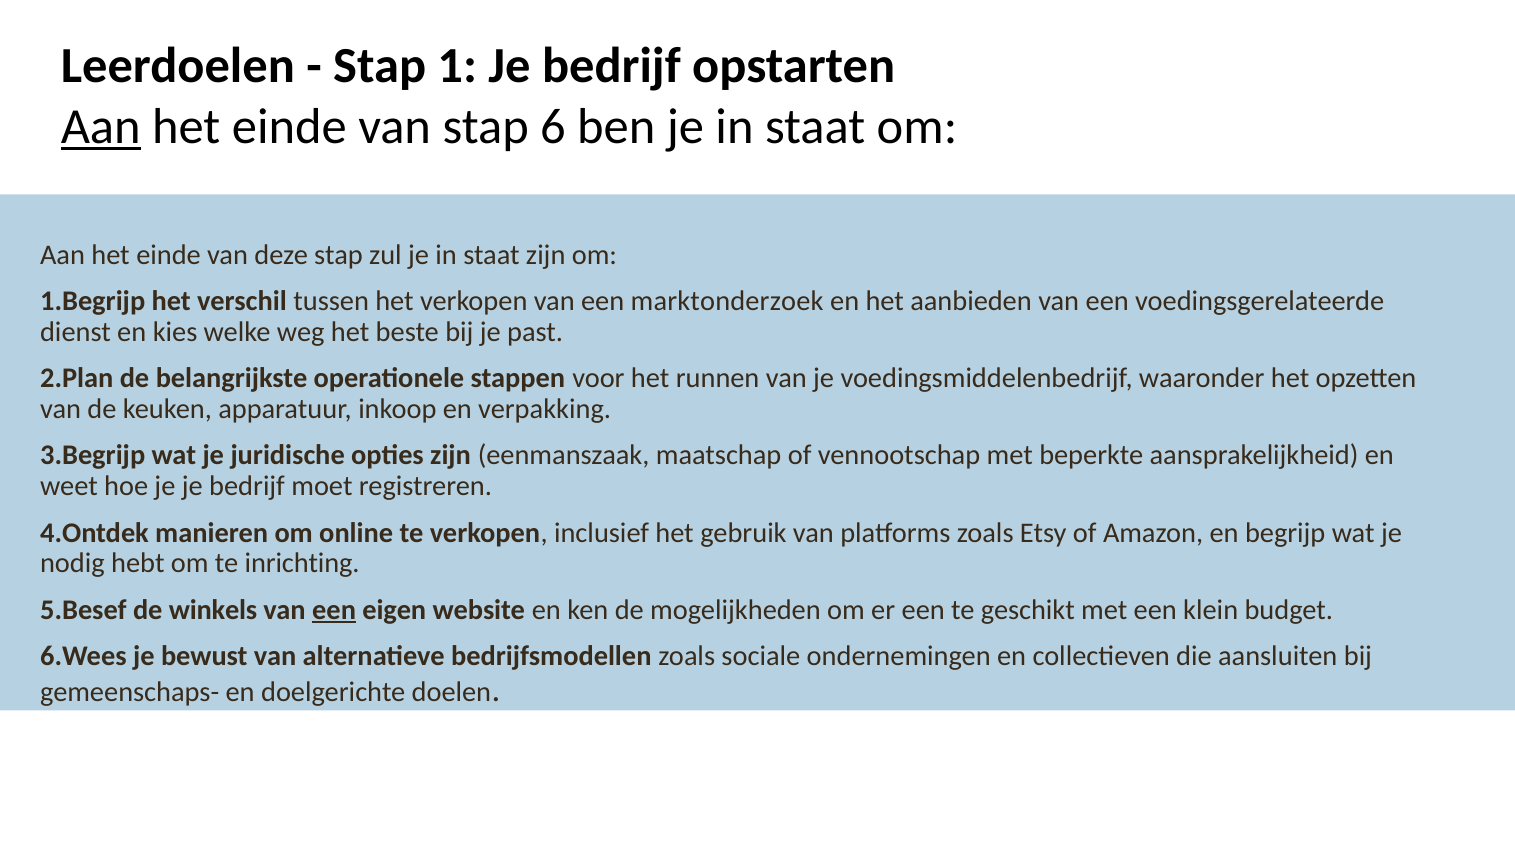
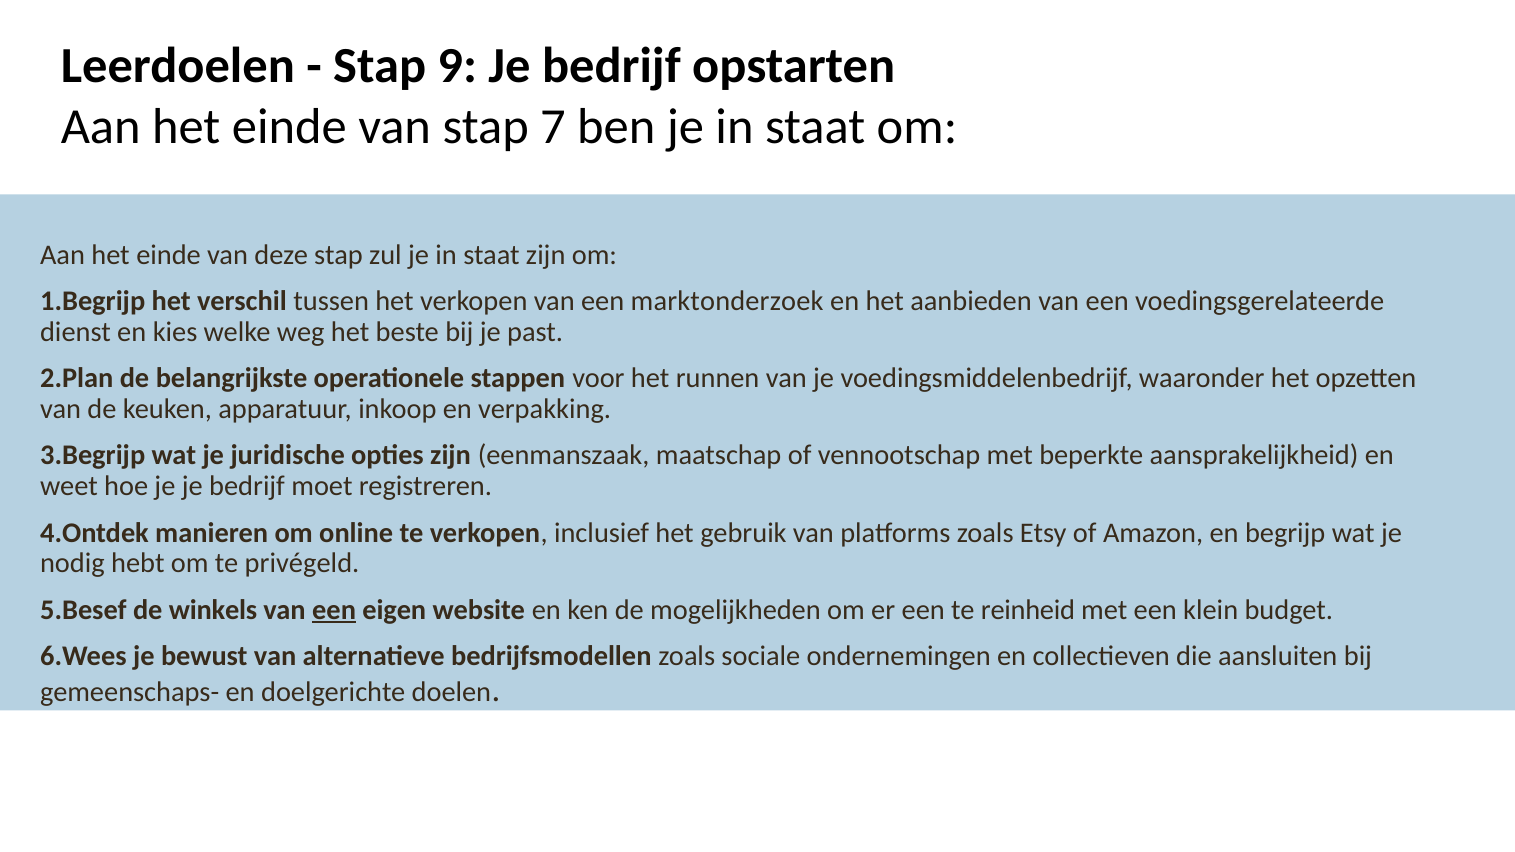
1: 1 -> 9
Aan at (101, 127) underline: present -> none
6: 6 -> 7
inrichting: inrichting -> privégeld
geschikt: geschikt -> reinheid
